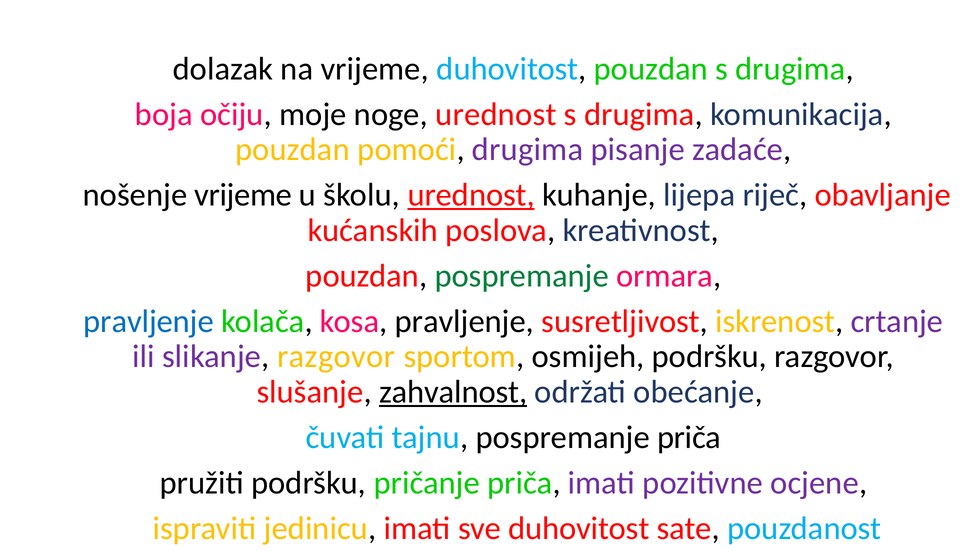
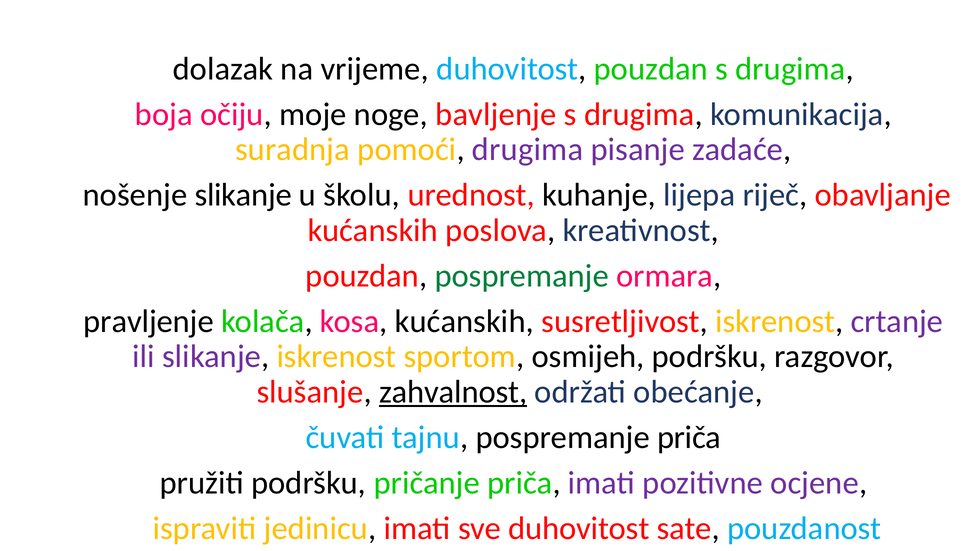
noge urednost: urednost -> bavljenje
pouzdan at (292, 149): pouzdan -> suradnja
nošenje vrijeme: vrijeme -> slikanje
urednost at (471, 195) underline: present -> none
pravljenje at (149, 321) colour: blue -> black
kosa pravljenje: pravljenje -> kućanskih
slikanje razgovor: razgovor -> iskrenost
